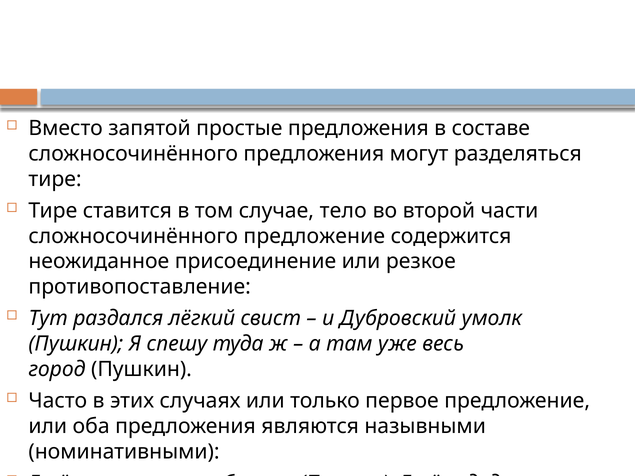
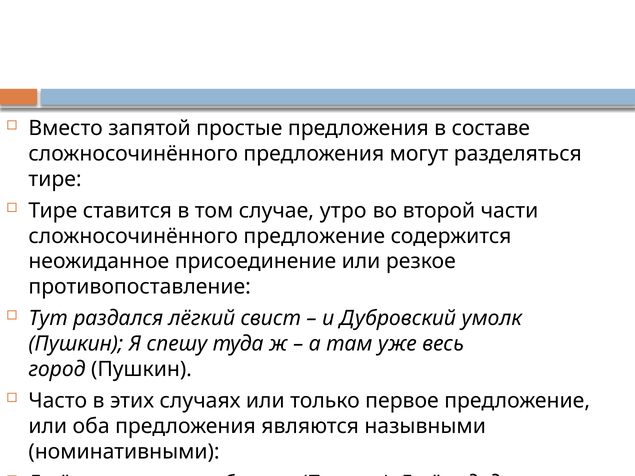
тело: тело -> утро
